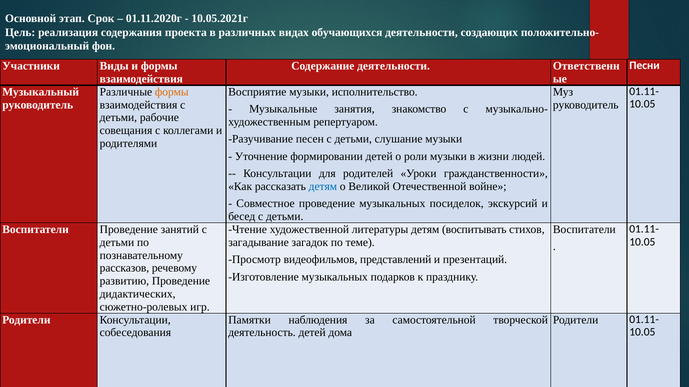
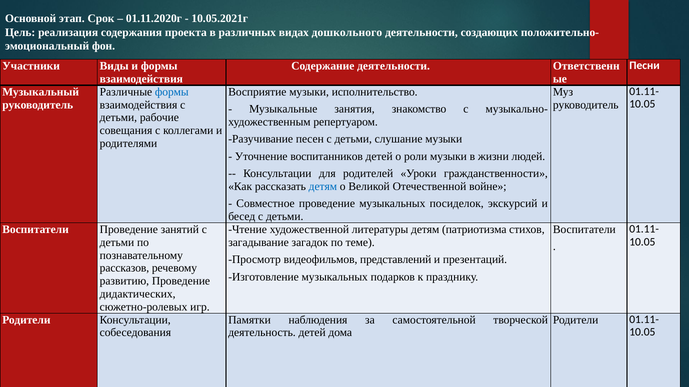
обучающихся: обучающихся -> дошкольного
формы at (172, 92) colour: orange -> blue
формировании: формировании -> воспитанников
воспитывать: воспитывать -> патриотизма
